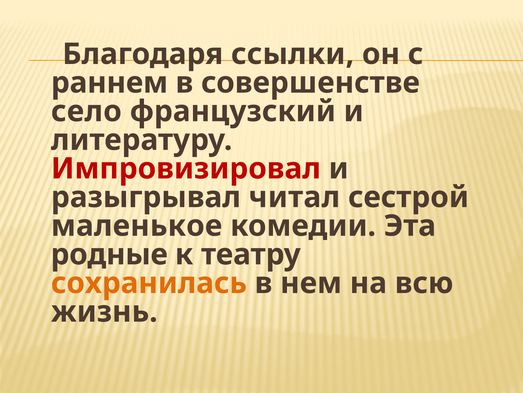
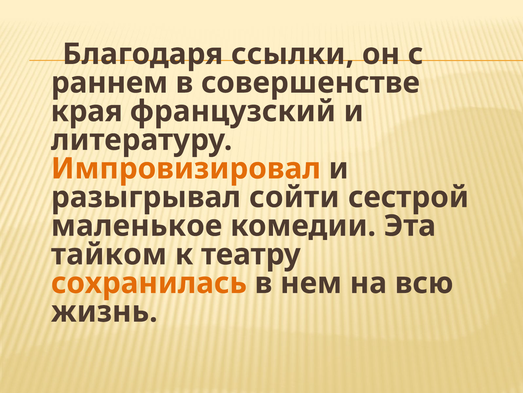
село: село -> края
Импровизировал colour: red -> orange
читал: читал -> сойти
родные: родные -> тайком
